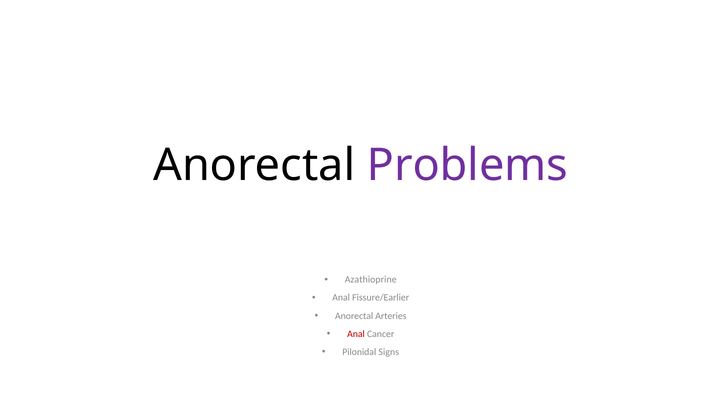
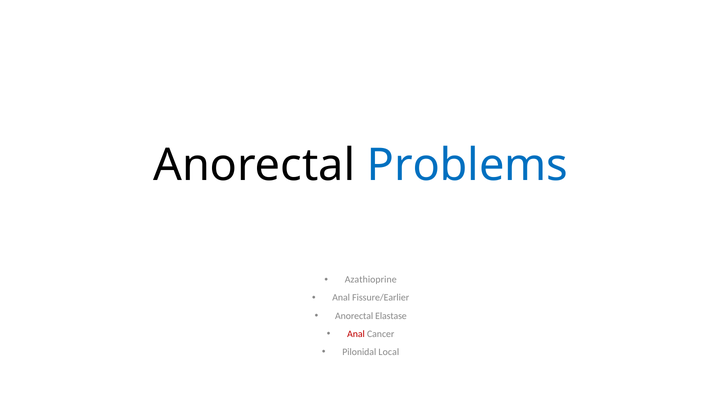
Problems colour: purple -> blue
Arteries: Arteries -> Elastase
Signs: Signs -> Local
